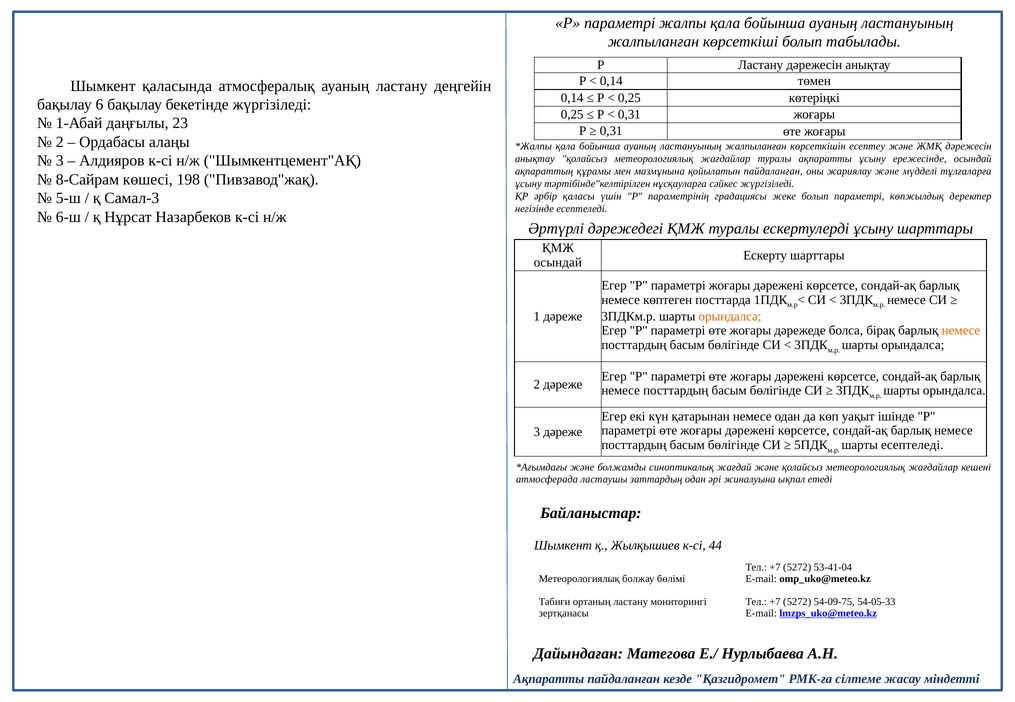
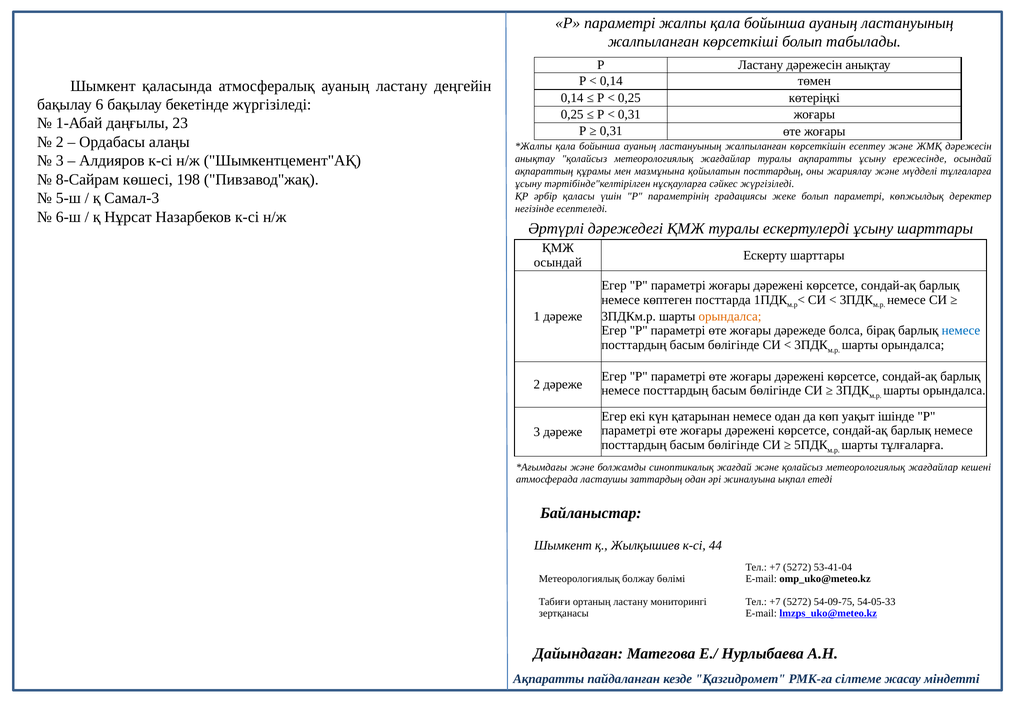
қойылатын пайдаланған: пайдаланған -> посттардың
немесе at (961, 331) colour: orange -> blue
шарты есептеледі: есептеледі -> тұлғаларға
